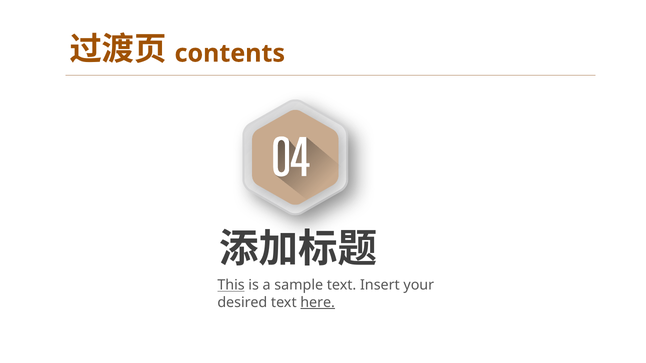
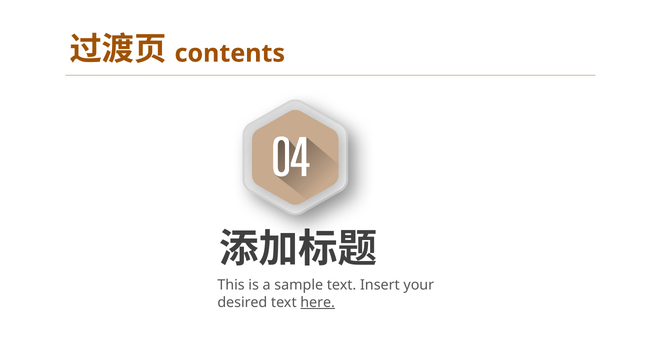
This underline: present -> none
